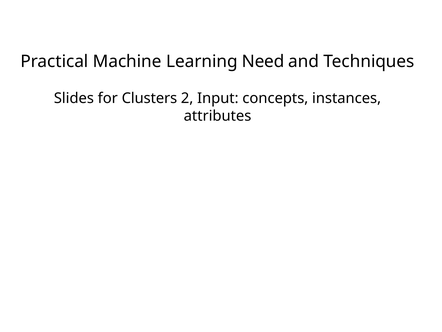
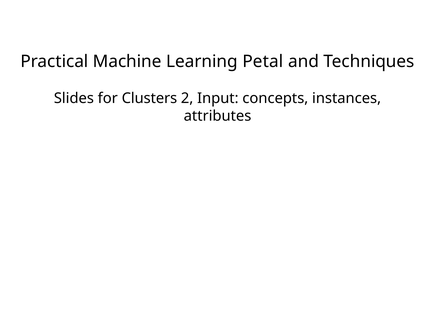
Need: Need -> Petal
